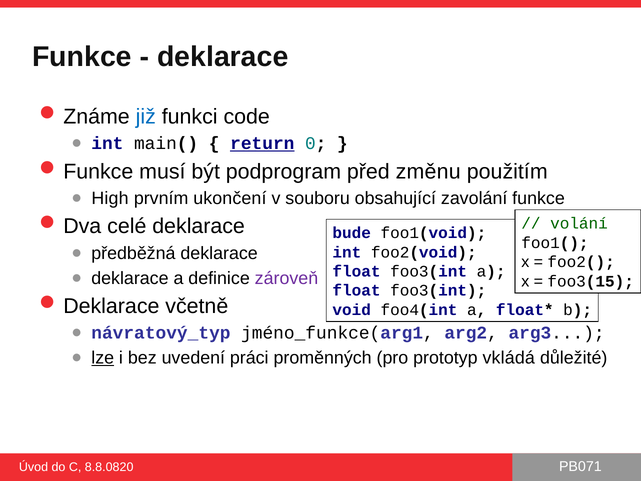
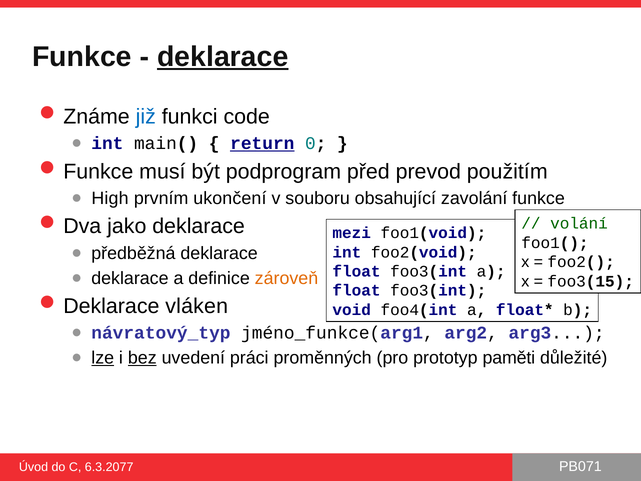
deklarace at (223, 57) underline: none -> present
změnu: změnu -> prevod
celé: celé -> jako
bude: bude -> mezi
zároveň colour: purple -> orange
včetně: včetně -> vláken
bez underline: none -> present
vkládá: vkládá -> paměti
8.8.0820: 8.8.0820 -> 6.3.2077
